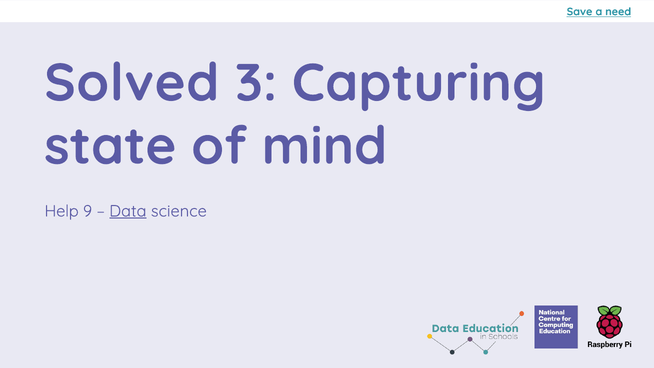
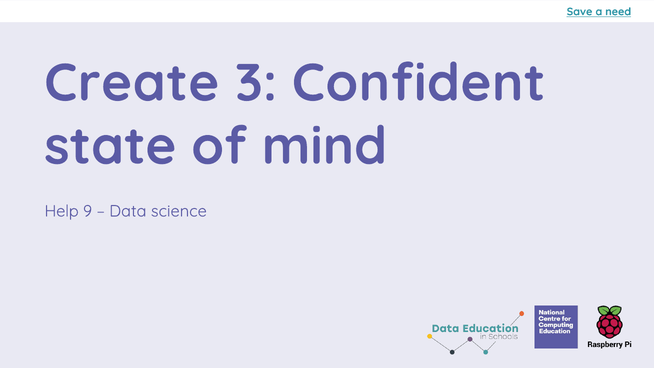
Solved: Solved -> Create
Capturing: Capturing -> Confident
Data underline: present -> none
